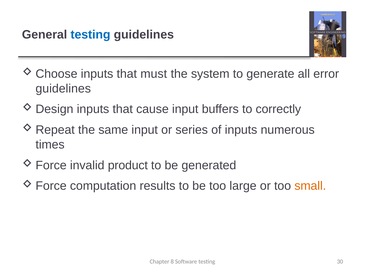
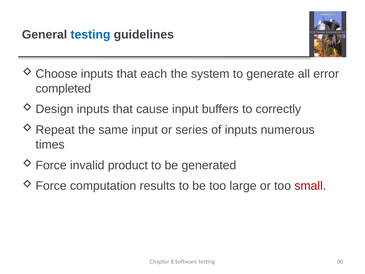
must: must -> each
guidelines at (63, 88): guidelines -> completed
small colour: orange -> red
